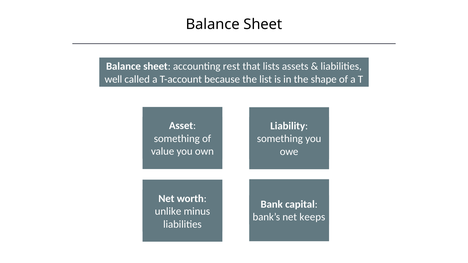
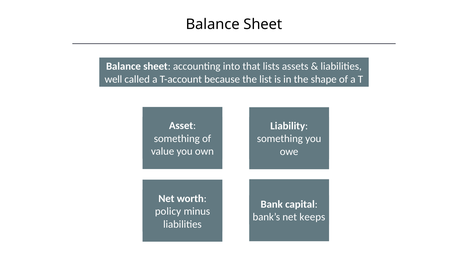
rest: rest -> into
unlike: unlike -> policy
